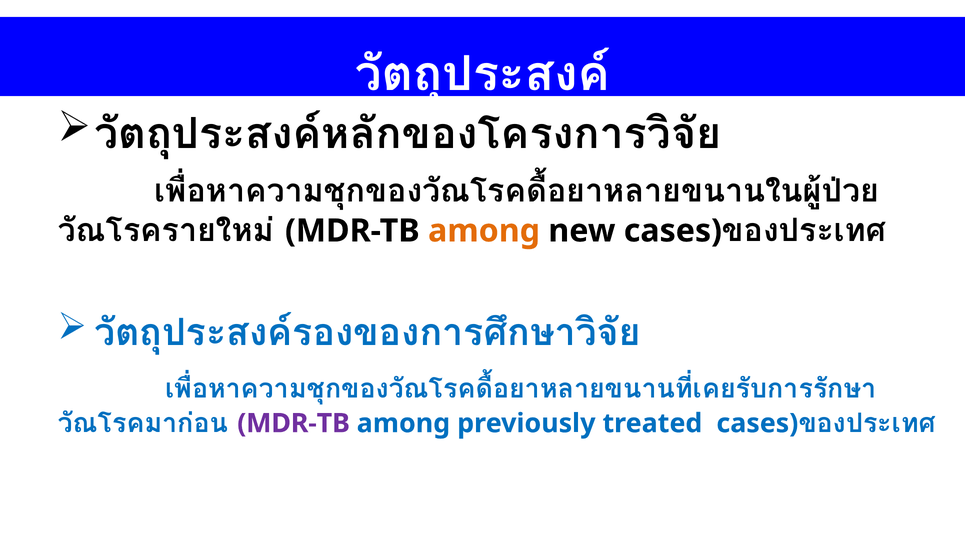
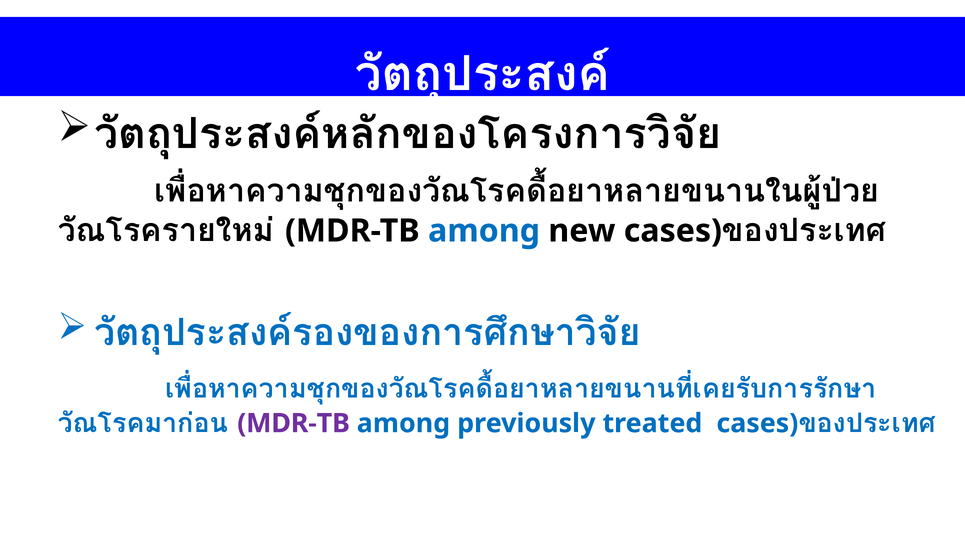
among at (484, 231) colour: orange -> blue
